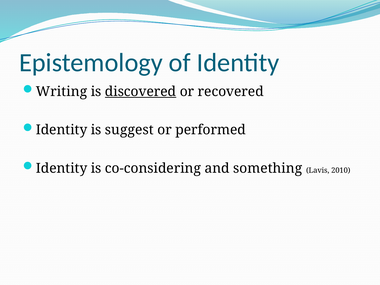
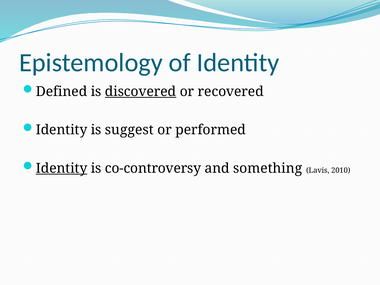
Writing: Writing -> Defined
Identity at (62, 168) underline: none -> present
co-considering: co-considering -> co-controversy
